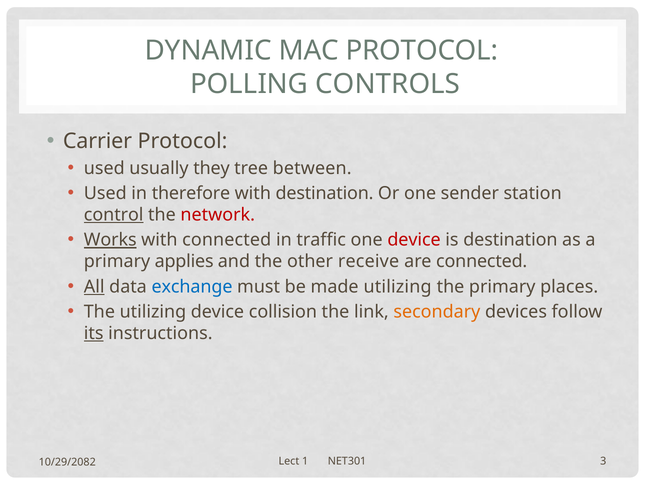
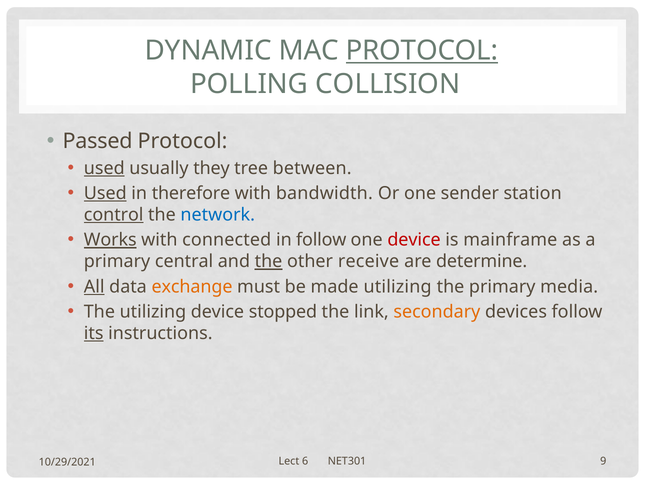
PROTOCOL at (422, 51) underline: none -> present
CONTROLS: CONTROLS -> COLLISION
Carrier: Carrier -> Passed
used at (104, 168) underline: none -> present
Used at (105, 193) underline: none -> present
with destination: destination -> bandwidth
network colour: red -> blue
in traffic: traffic -> follow
is destination: destination -> mainframe
applies: applies -> central
the at (269, 261) underline: none -> present
are connected: connected -> determine
exchange colour: blue -> orange
places: places -> media
collision: collision -> stopped
1: 1 -> 6
3: 3 -> 9
10/29/2082: 10/29/2082 -> 10/29/2021
